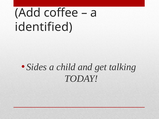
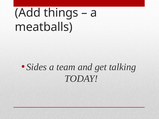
coffee: coffee -> things
identified: identified -> meatballs
child: child -> team
